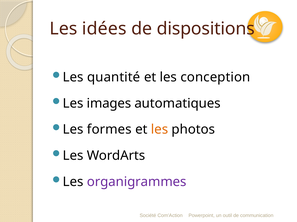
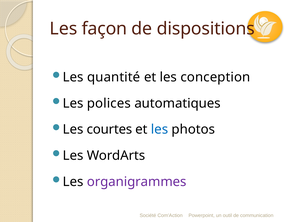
idées: idées -> façon
images: images -> polices
formes: formes -> courtes
les at (160, 130) colour: orange -> blue
